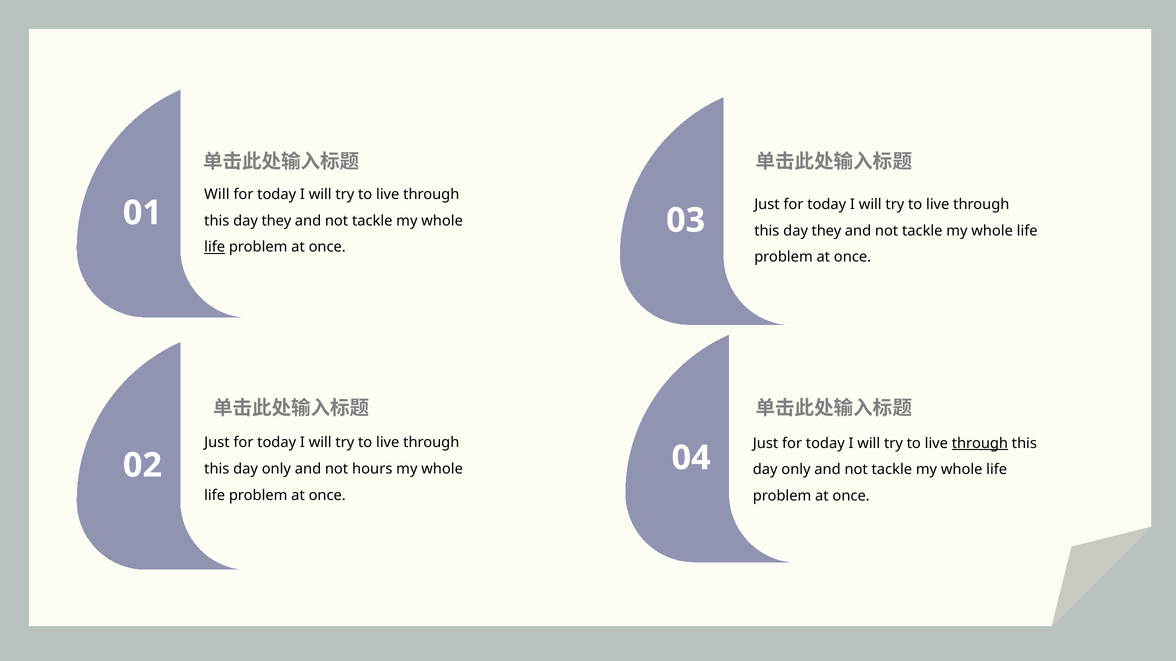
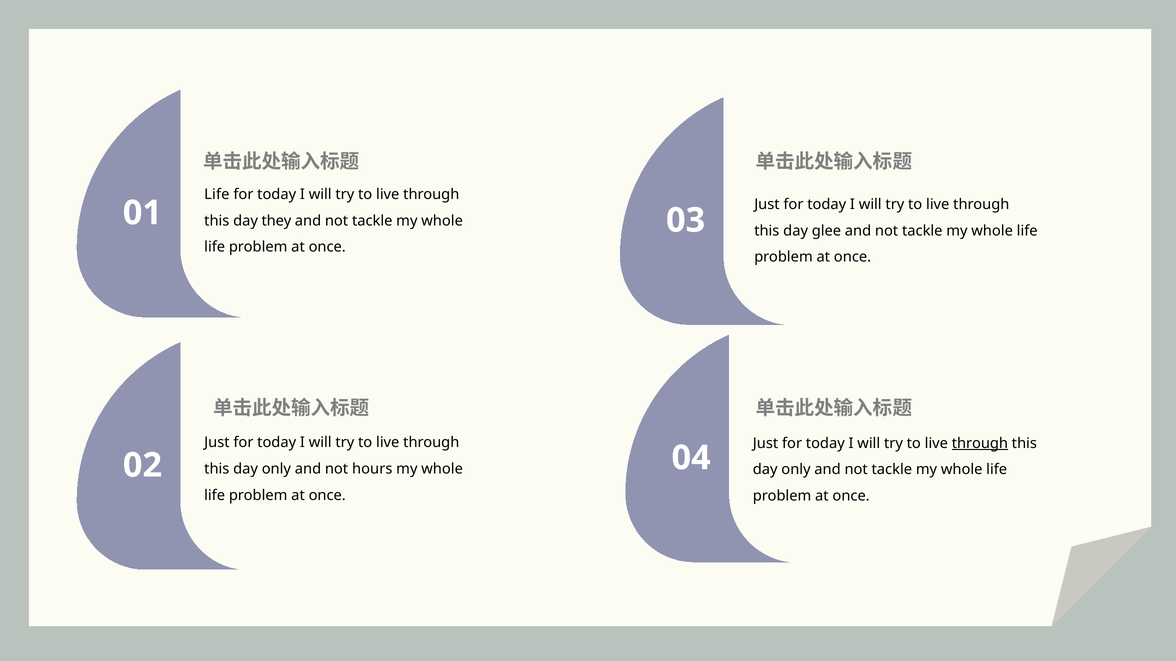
Will at (217, 194): Will -> Life
they at (826, 231): they -> glee
life at (215, 247) underline: present -> none
